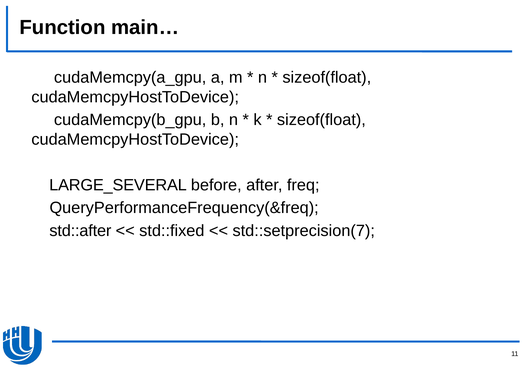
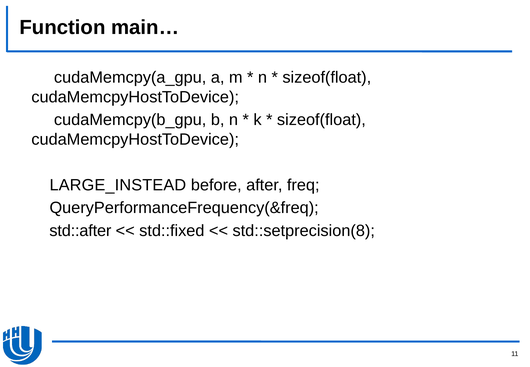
LARGE_SEVERAL: LARGE_SEVERAL -> LARGE_INSTEAD
std::setprecision(7: std::setprecision(7 -> std::setprecision(8
